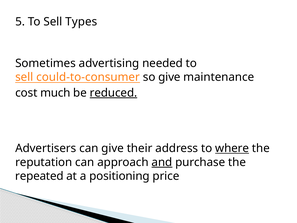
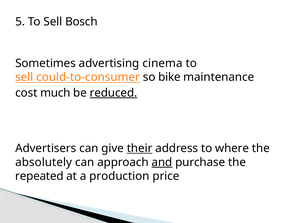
Types: Types -> Bosch
needed: needed -> cinema
so give: give -> bike
their underline: none -> present
where underline: present -> none
reputation: reputation -> absolutely
positioning: positioning -> production
